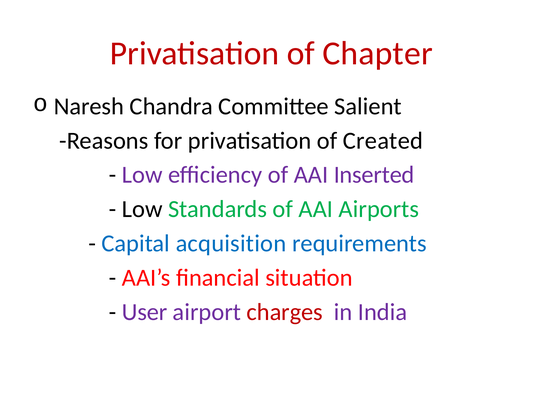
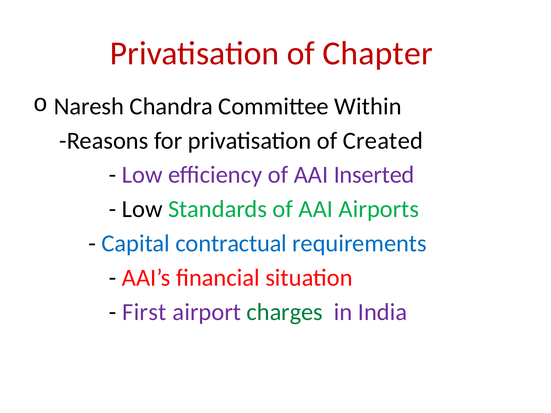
Salient: Salient -> Within
acquisition: acquisition -> contractual
User: User -> First
charges colour: red -> green
